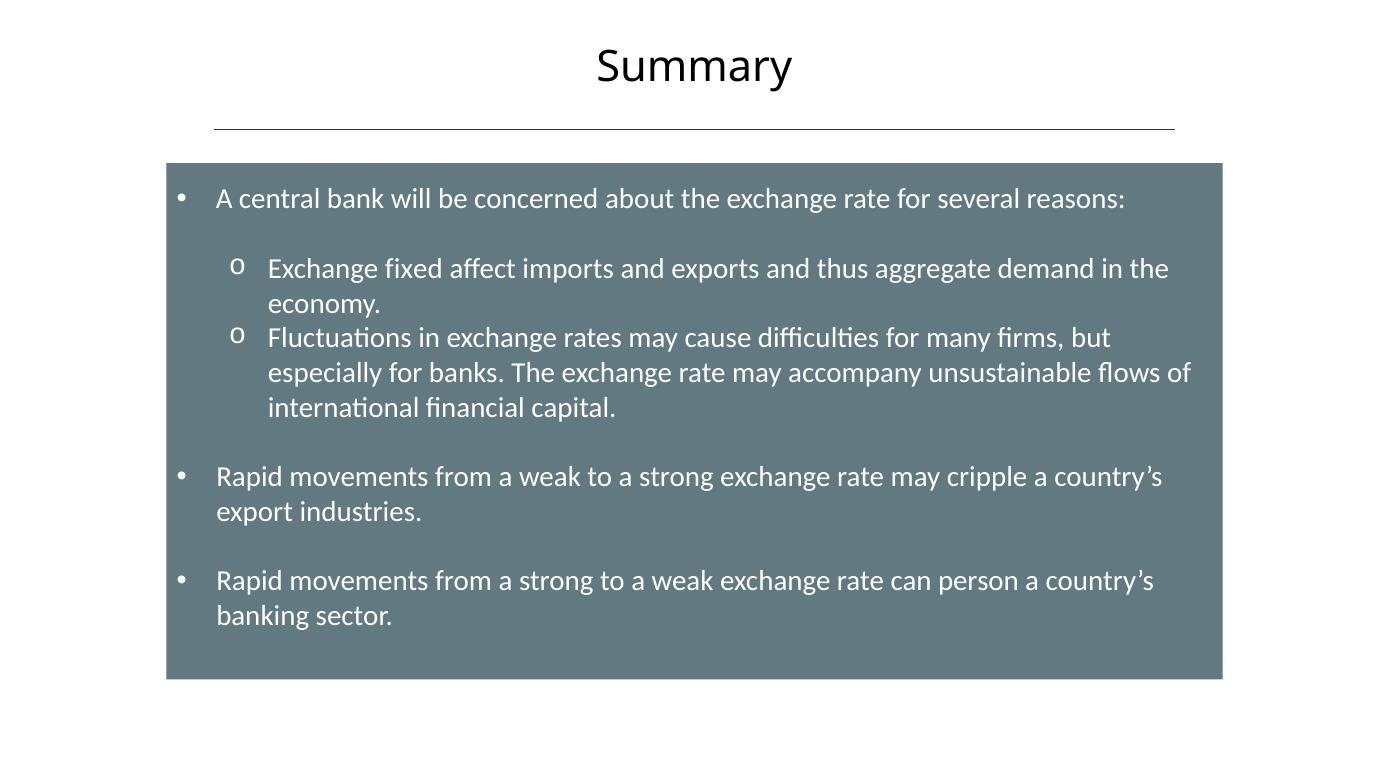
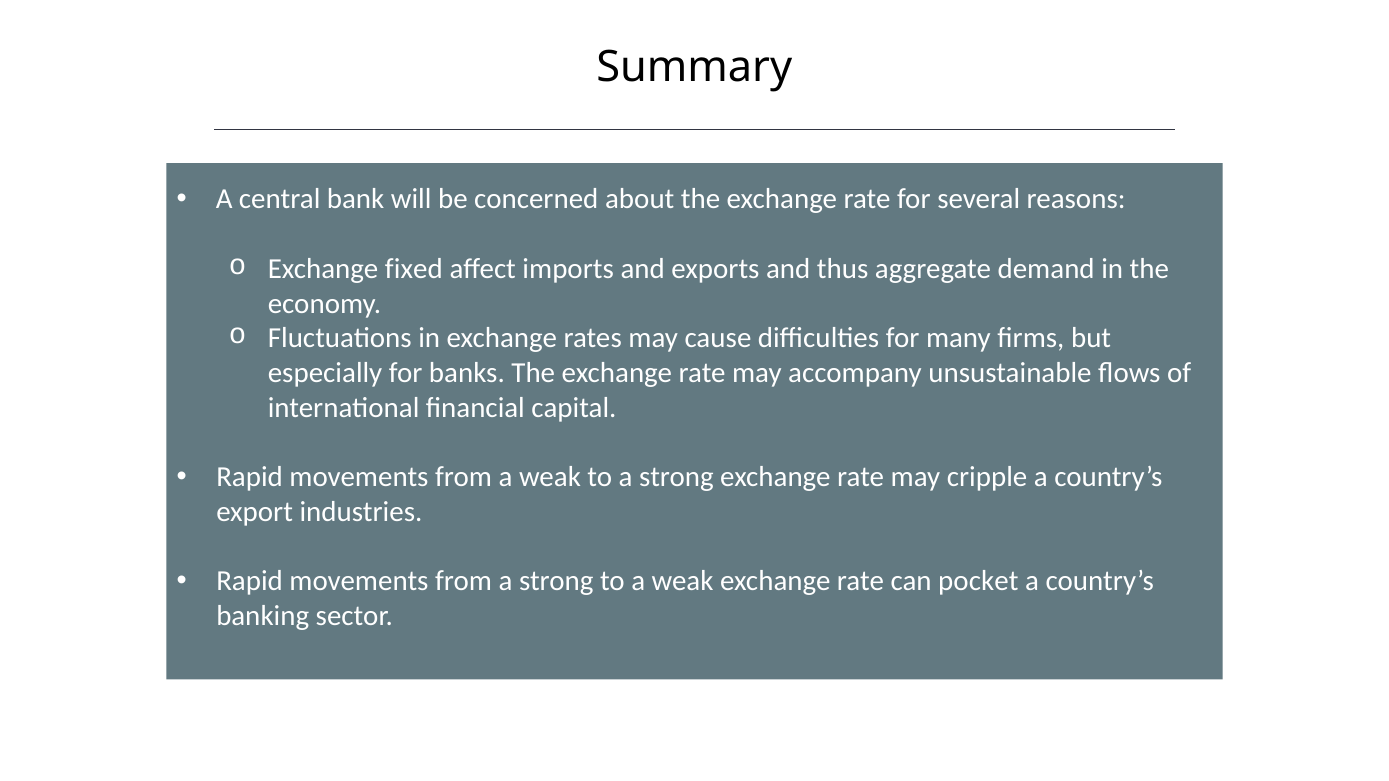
person: person -> pocket
